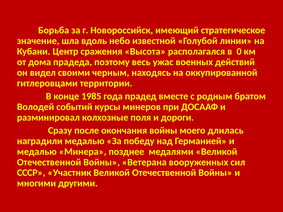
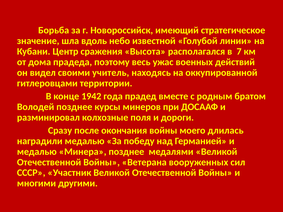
0: 0 -> 7
черным: черным -> учитель
1985: 1985 -> 1942
Володей событий: событий -> позднее
